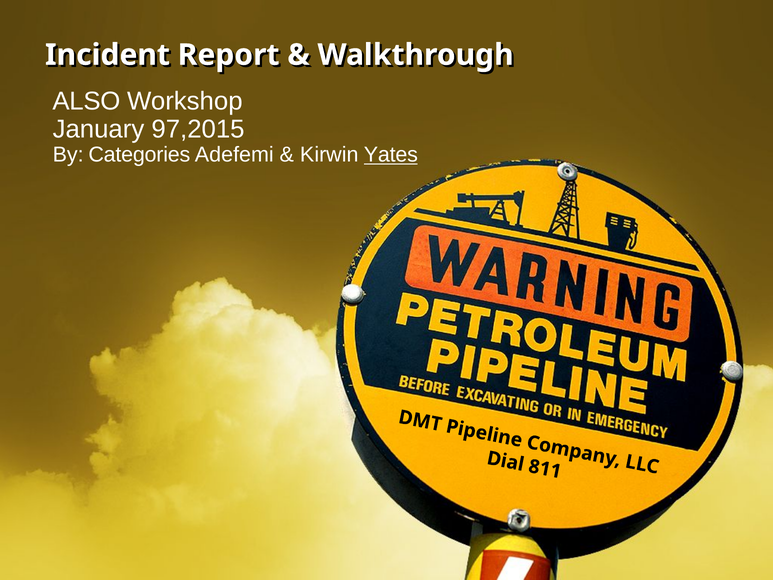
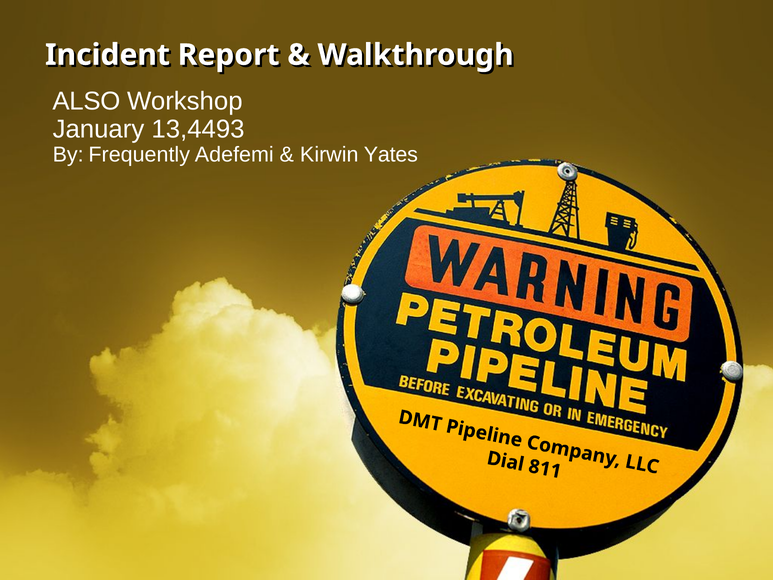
97,2015: 97,2015 -> 13,4493
Categories: Categories -> Frequently
Yates underline: present -> none
